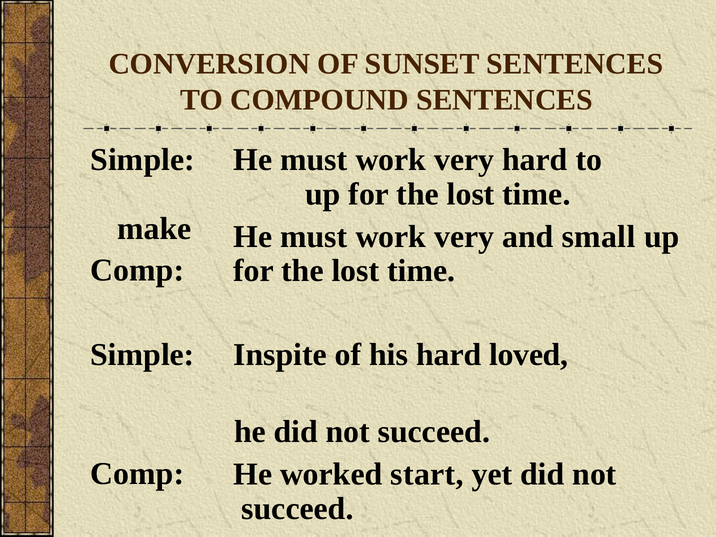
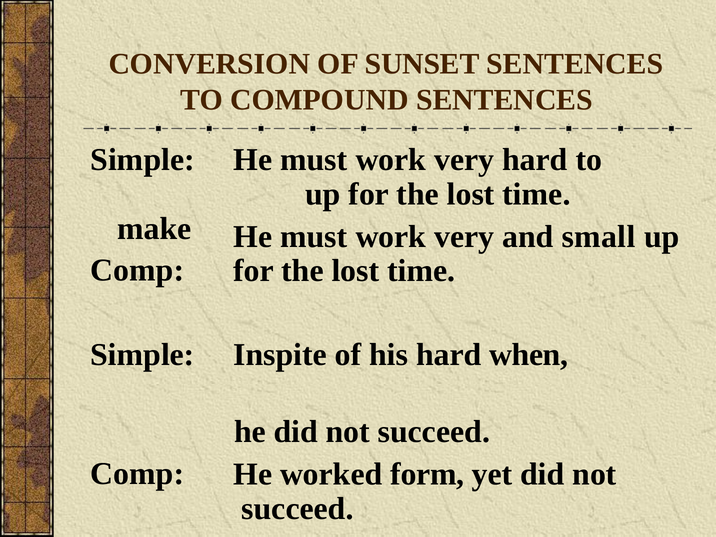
loved: loved -> when
start: start -> form
